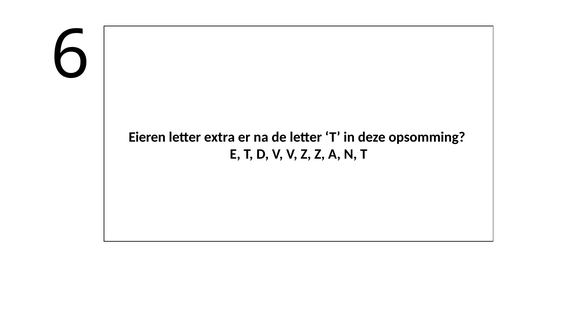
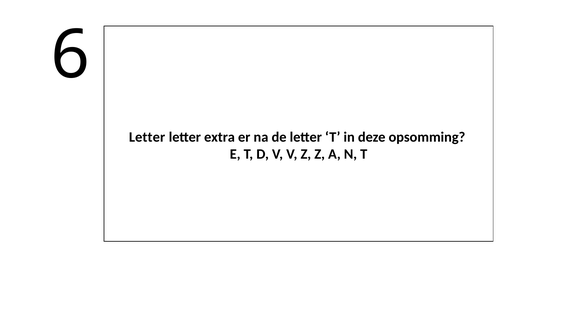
Eieren at (147, 137): Eieren -> Letter
